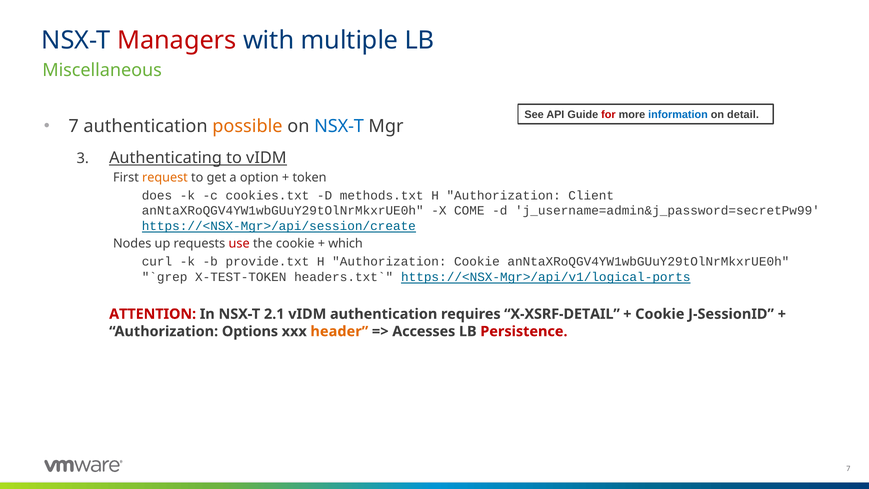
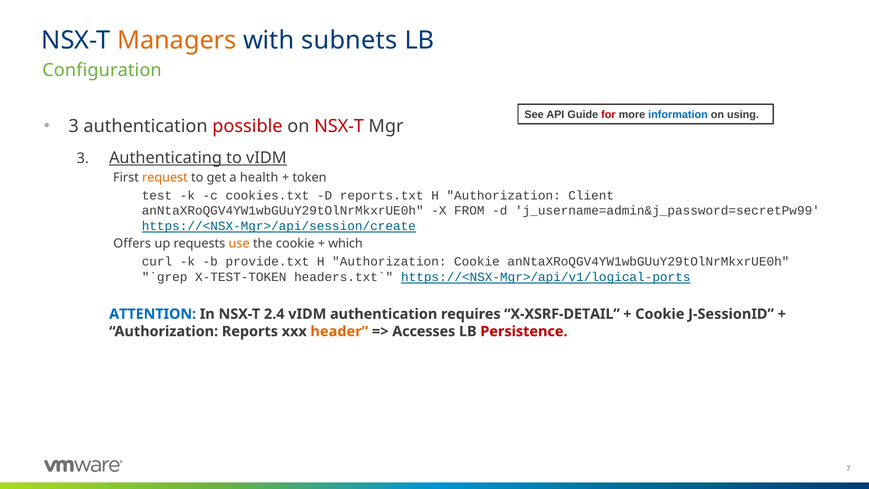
Managers colour: red -> orange
multiple: multiple -> subnets
Miscellaneous: Miscellaneous -> Configuration
detail: detail -> using
7 at (74, 126): 7 -> 3
possible colour: orange -> red
NSX-T at (339, 126) colour: blue -> red
option: option -> health
does: does -> test
methods.txt: methods.txt -> reports.txt
COME: COME -> FROM
Nodes: Nodes -> Offers
use colour: red -> orange
ATTENTION colour: red -> blue
2.1: 2.1 -> 2.4
Options: Options -> Reports
